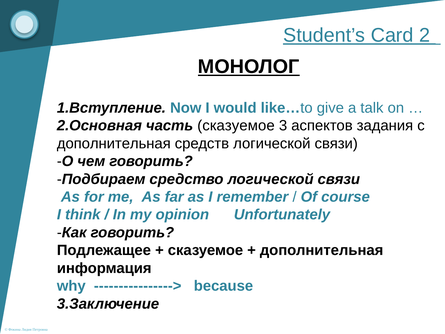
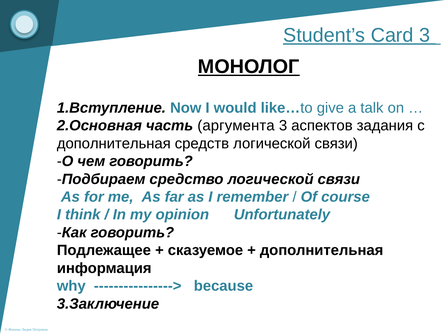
Card 2: 2 -> 3
часть сказуемое: сказуемое -> аргумента
